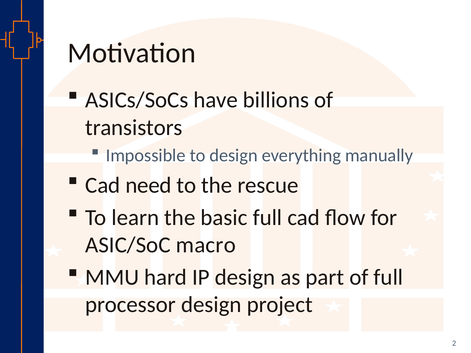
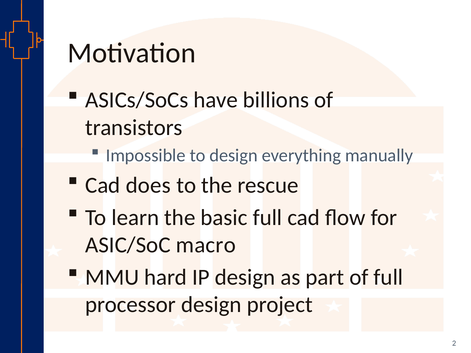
need: need -> does
